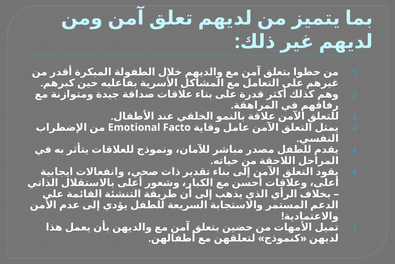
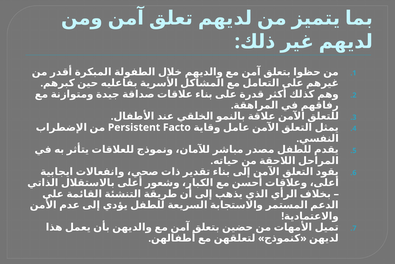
Emotional: Emotional -> Persistent
